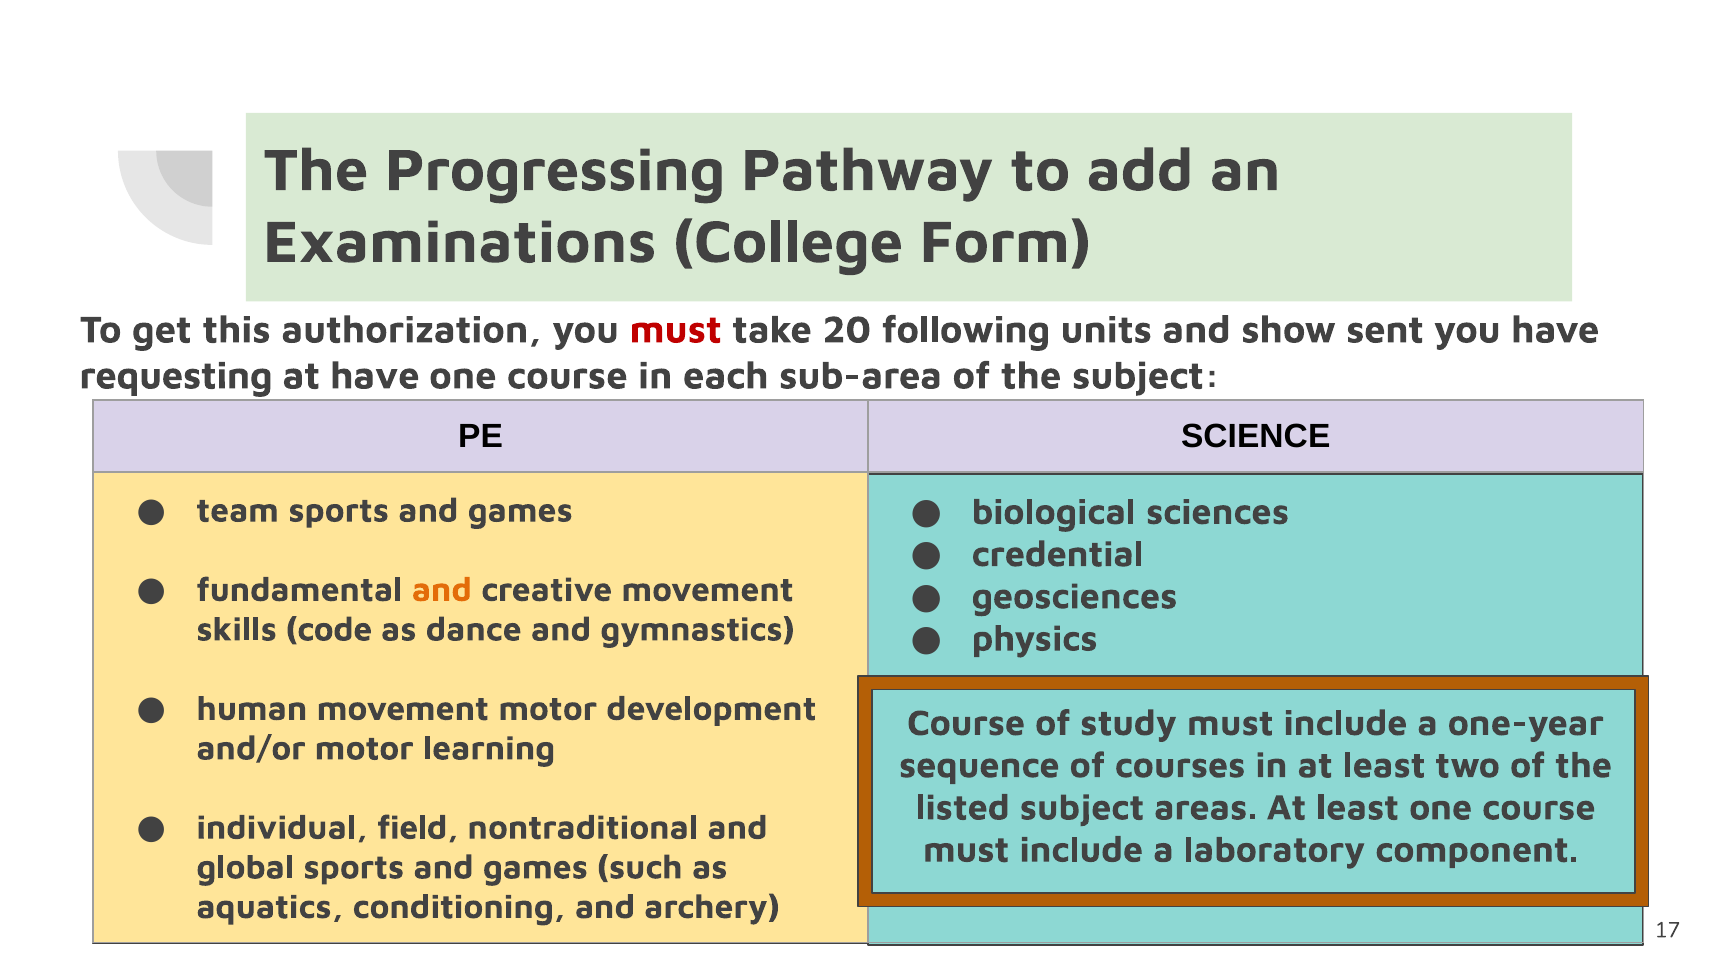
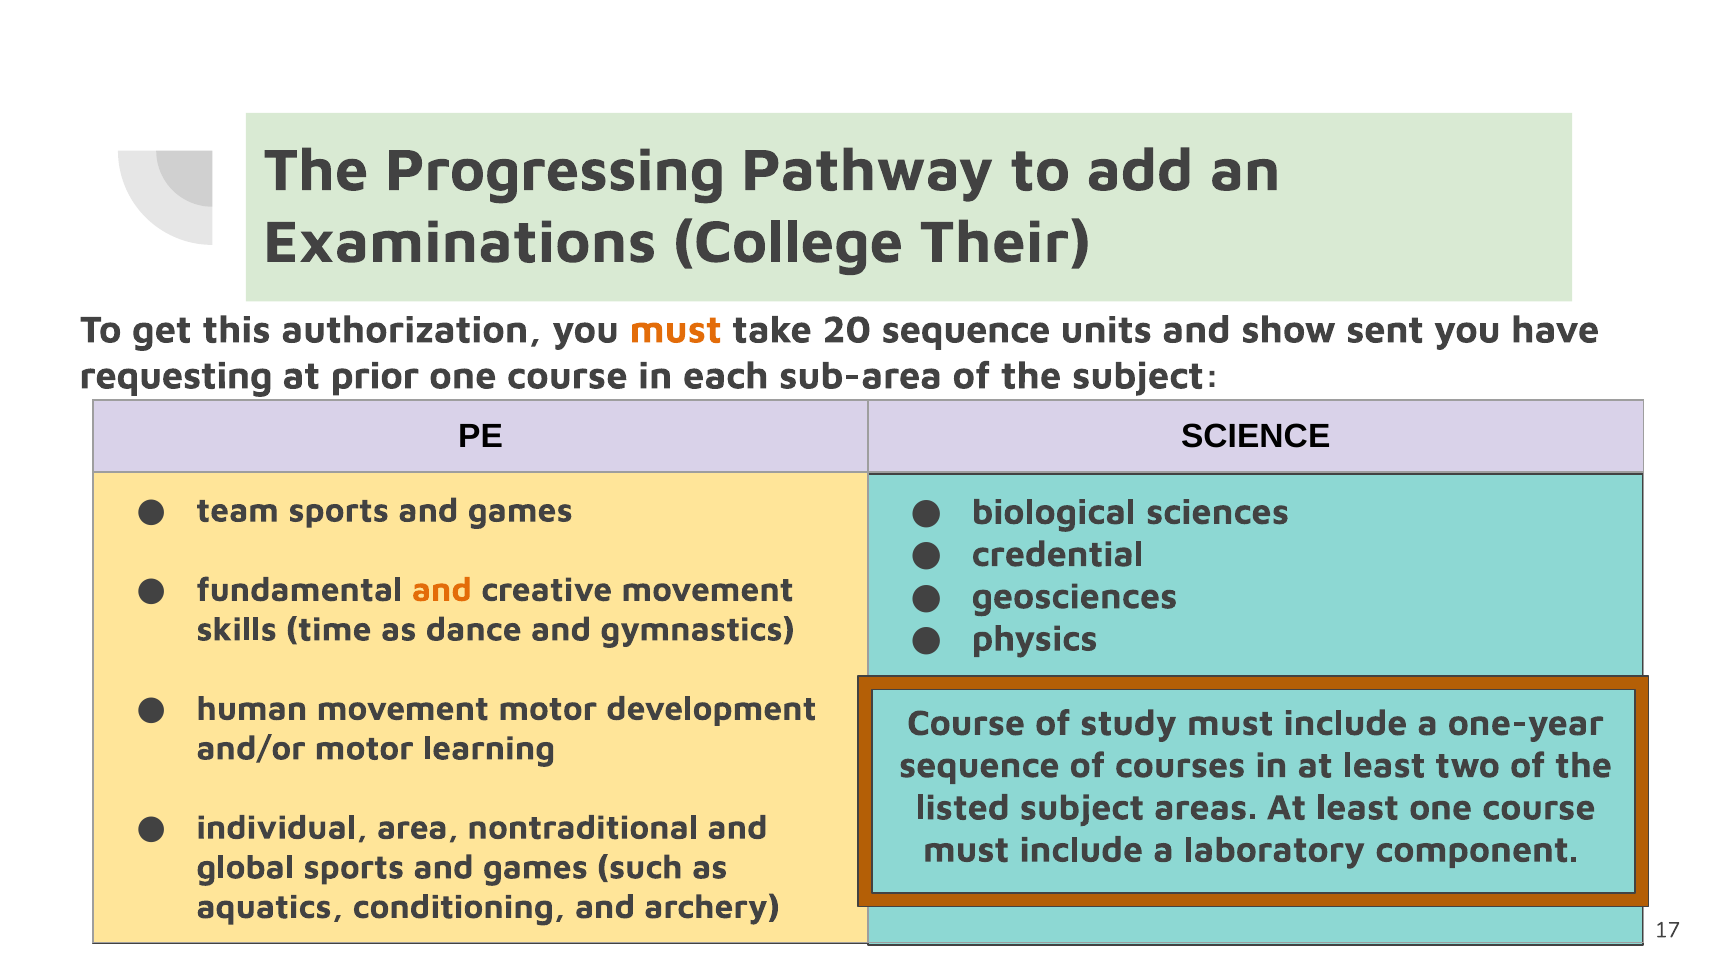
Form: Form -> Their
must at (676, 330) colour: red -> orange
20 following: following -> sequence
at have: have -> prior
code: code -> time
field: field -> area
